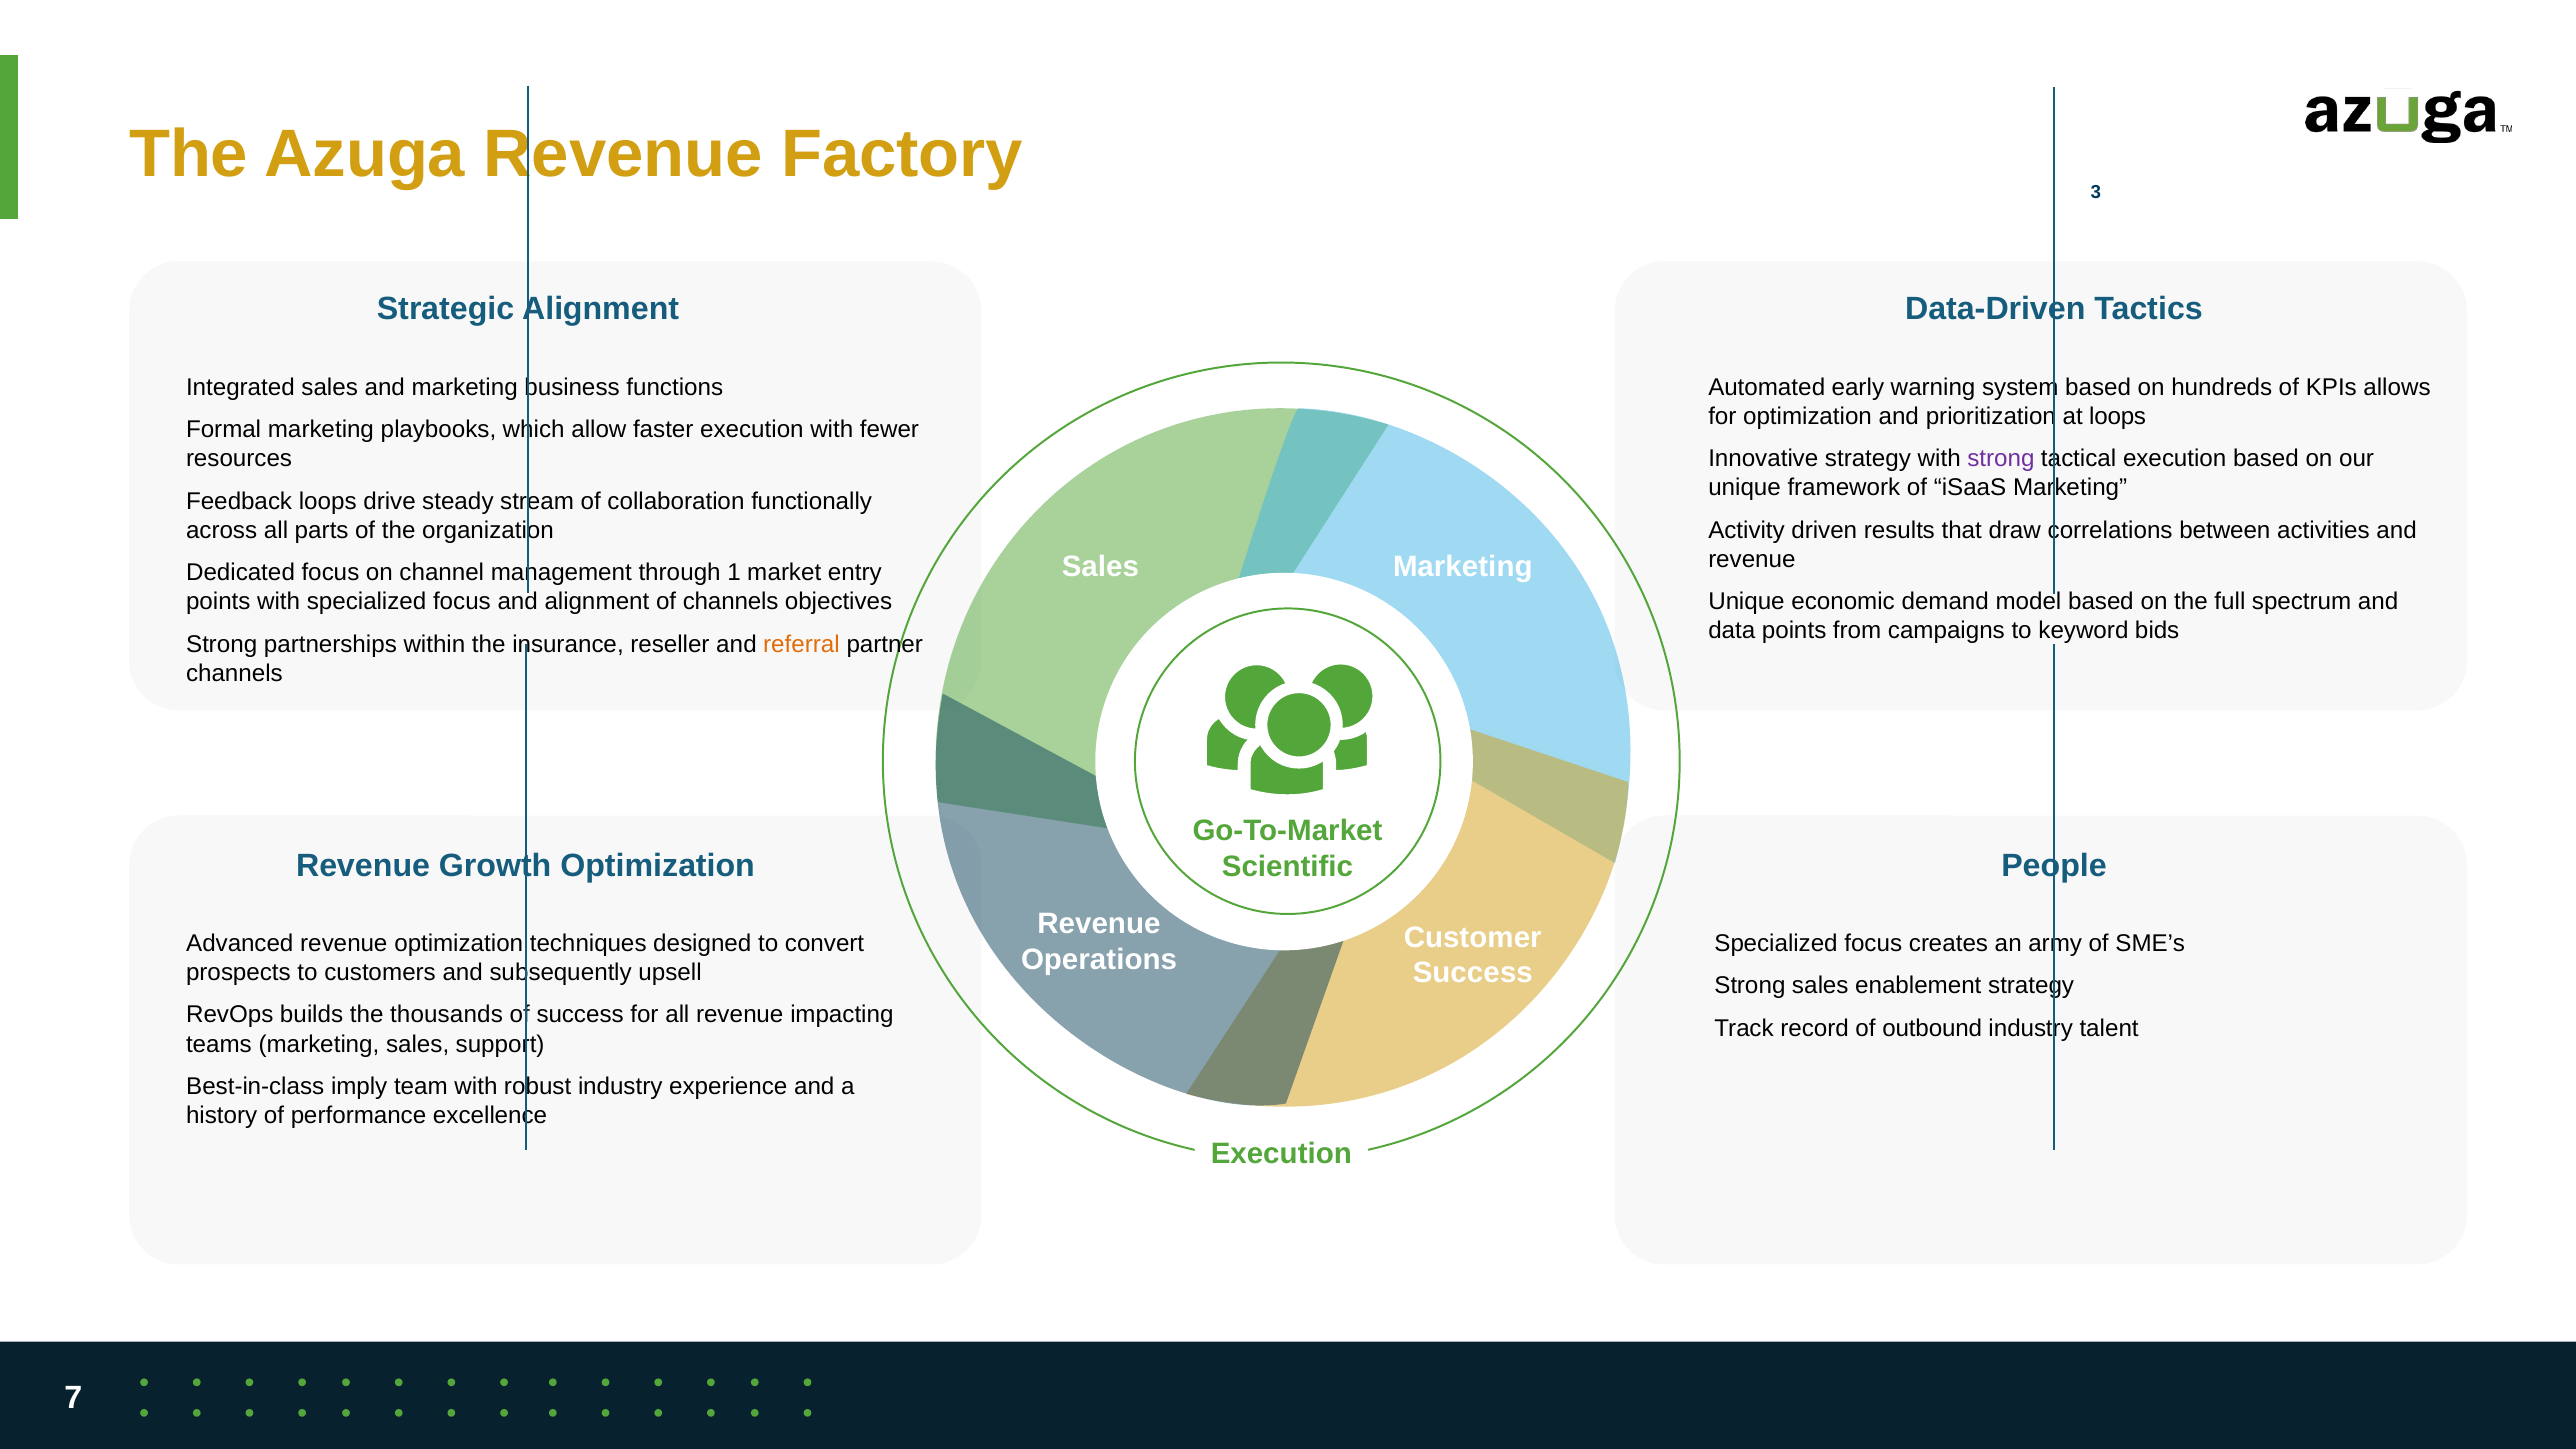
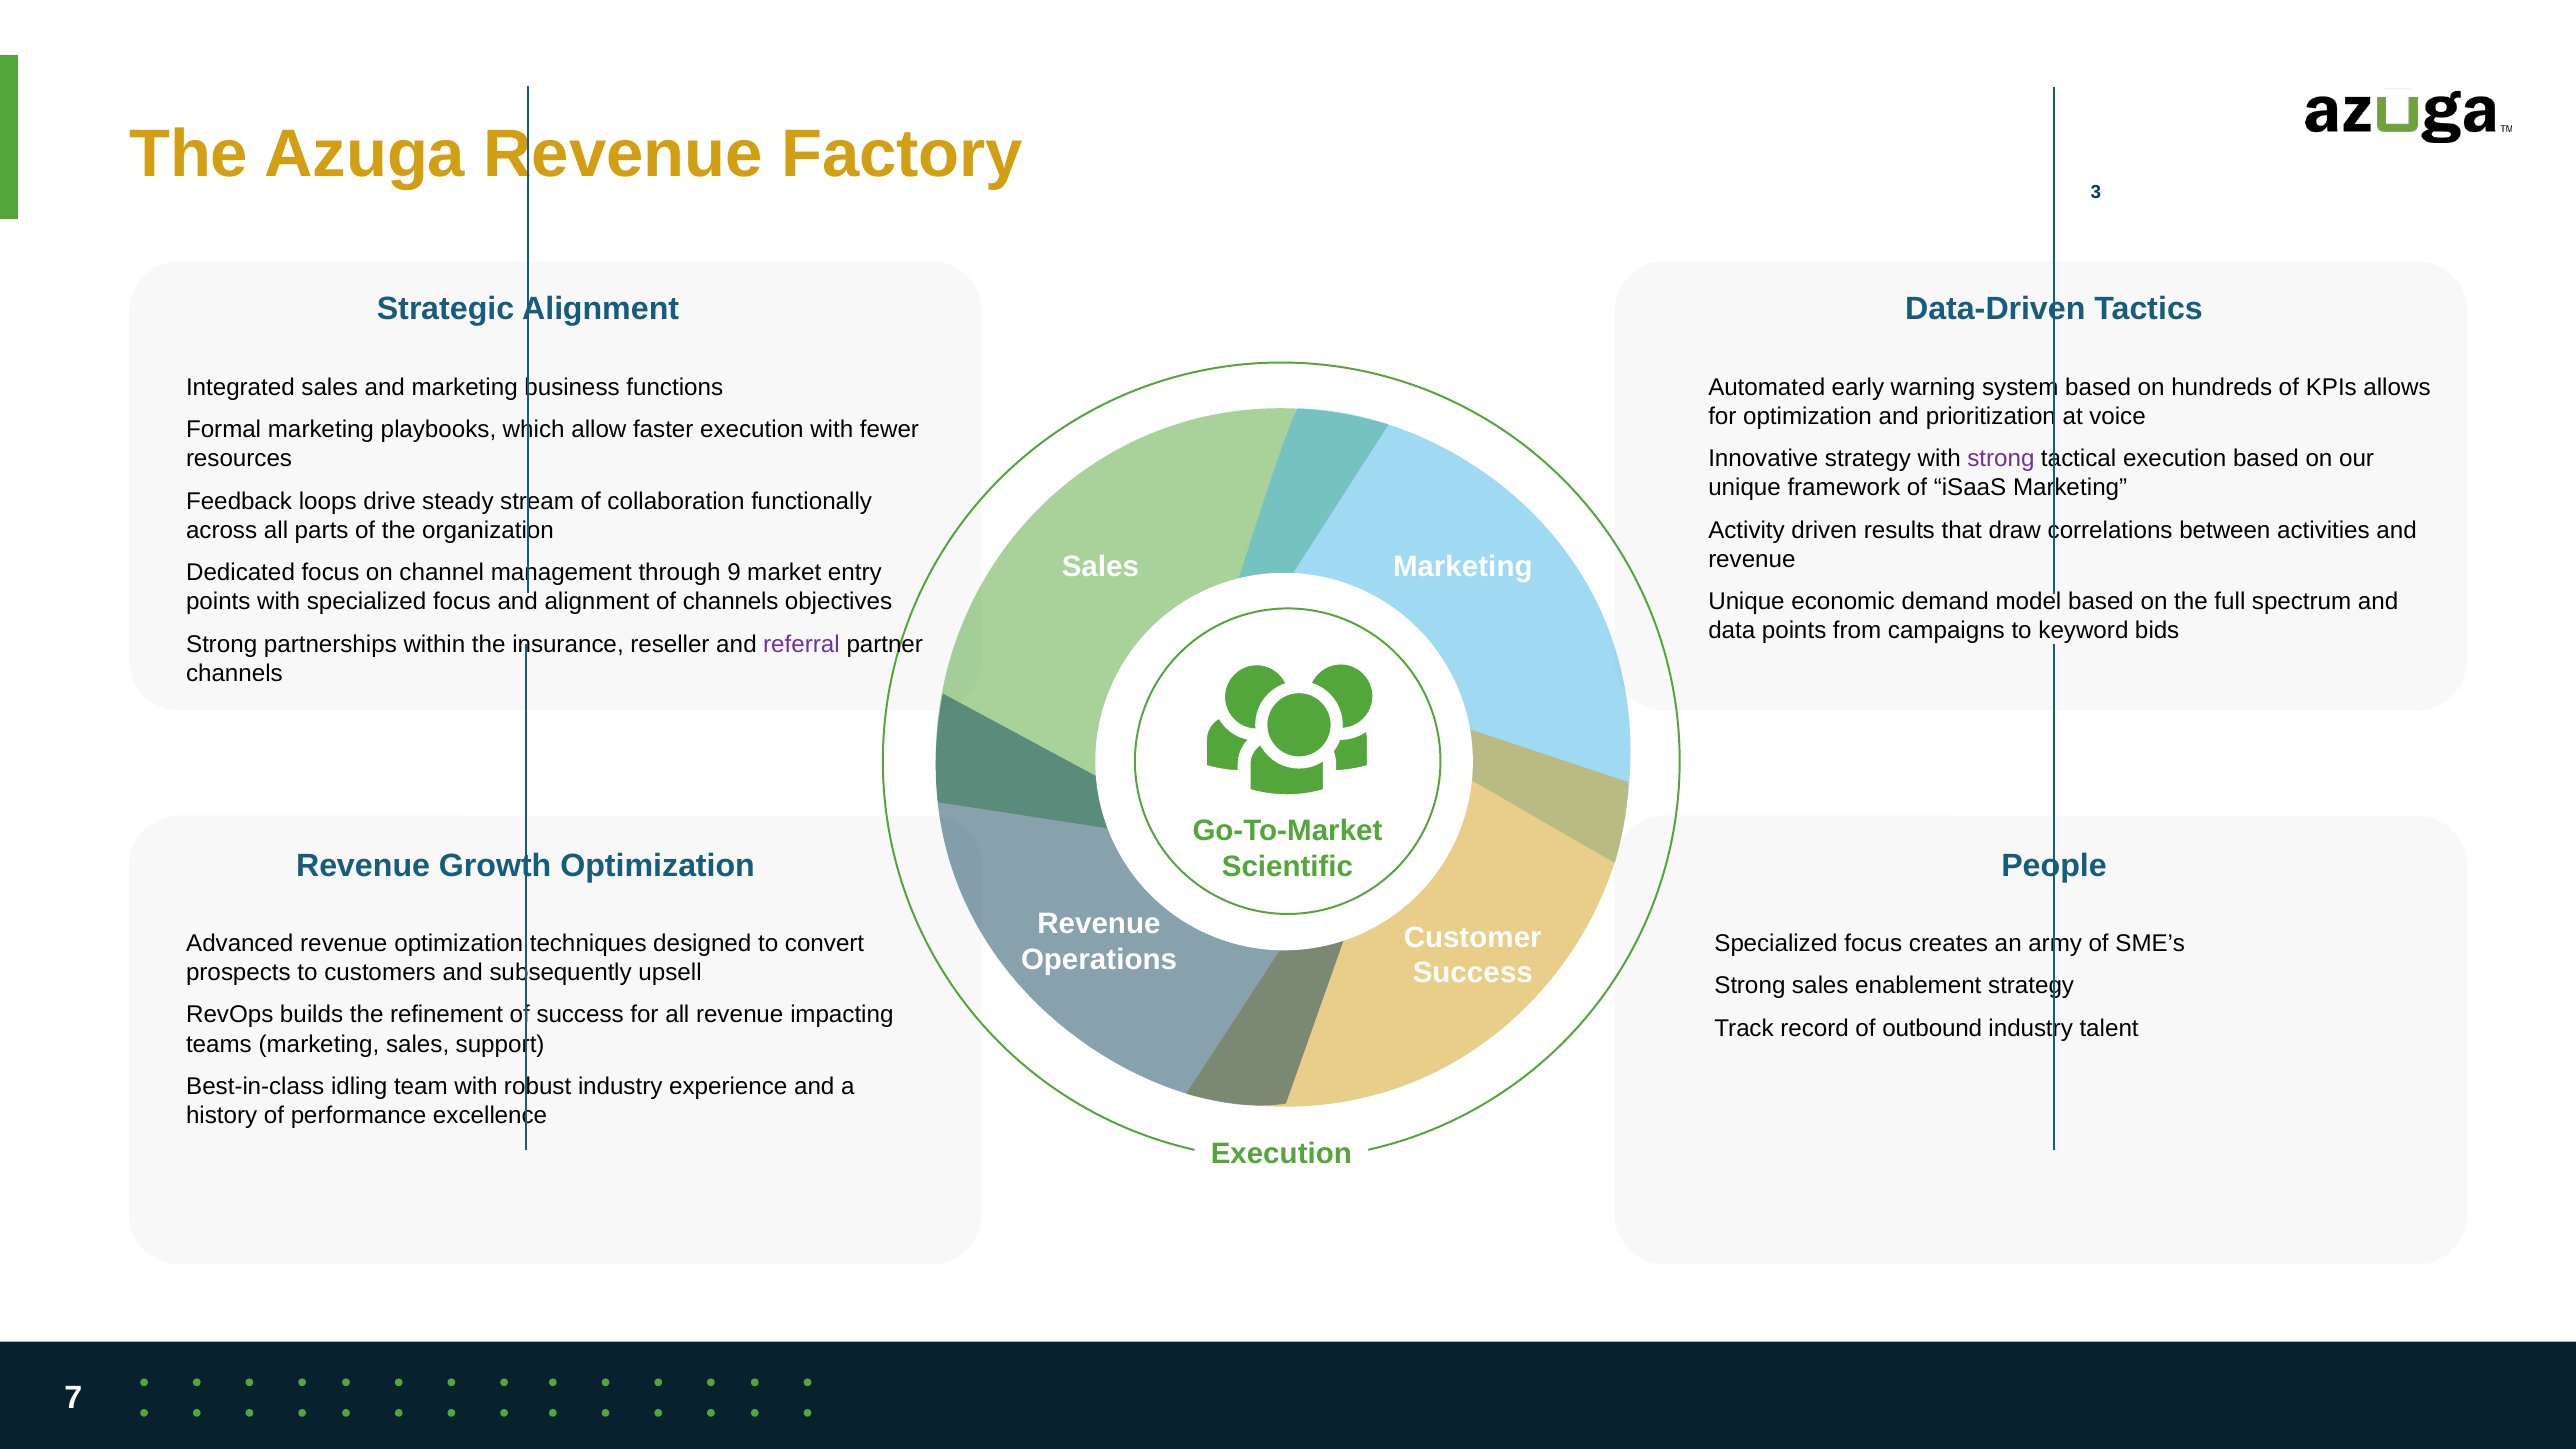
at loops: loops -> voice
1: 1 -> 9
referral colour: orange -> purple
thousands: thousands -> refinement
imply: imply -> idling
